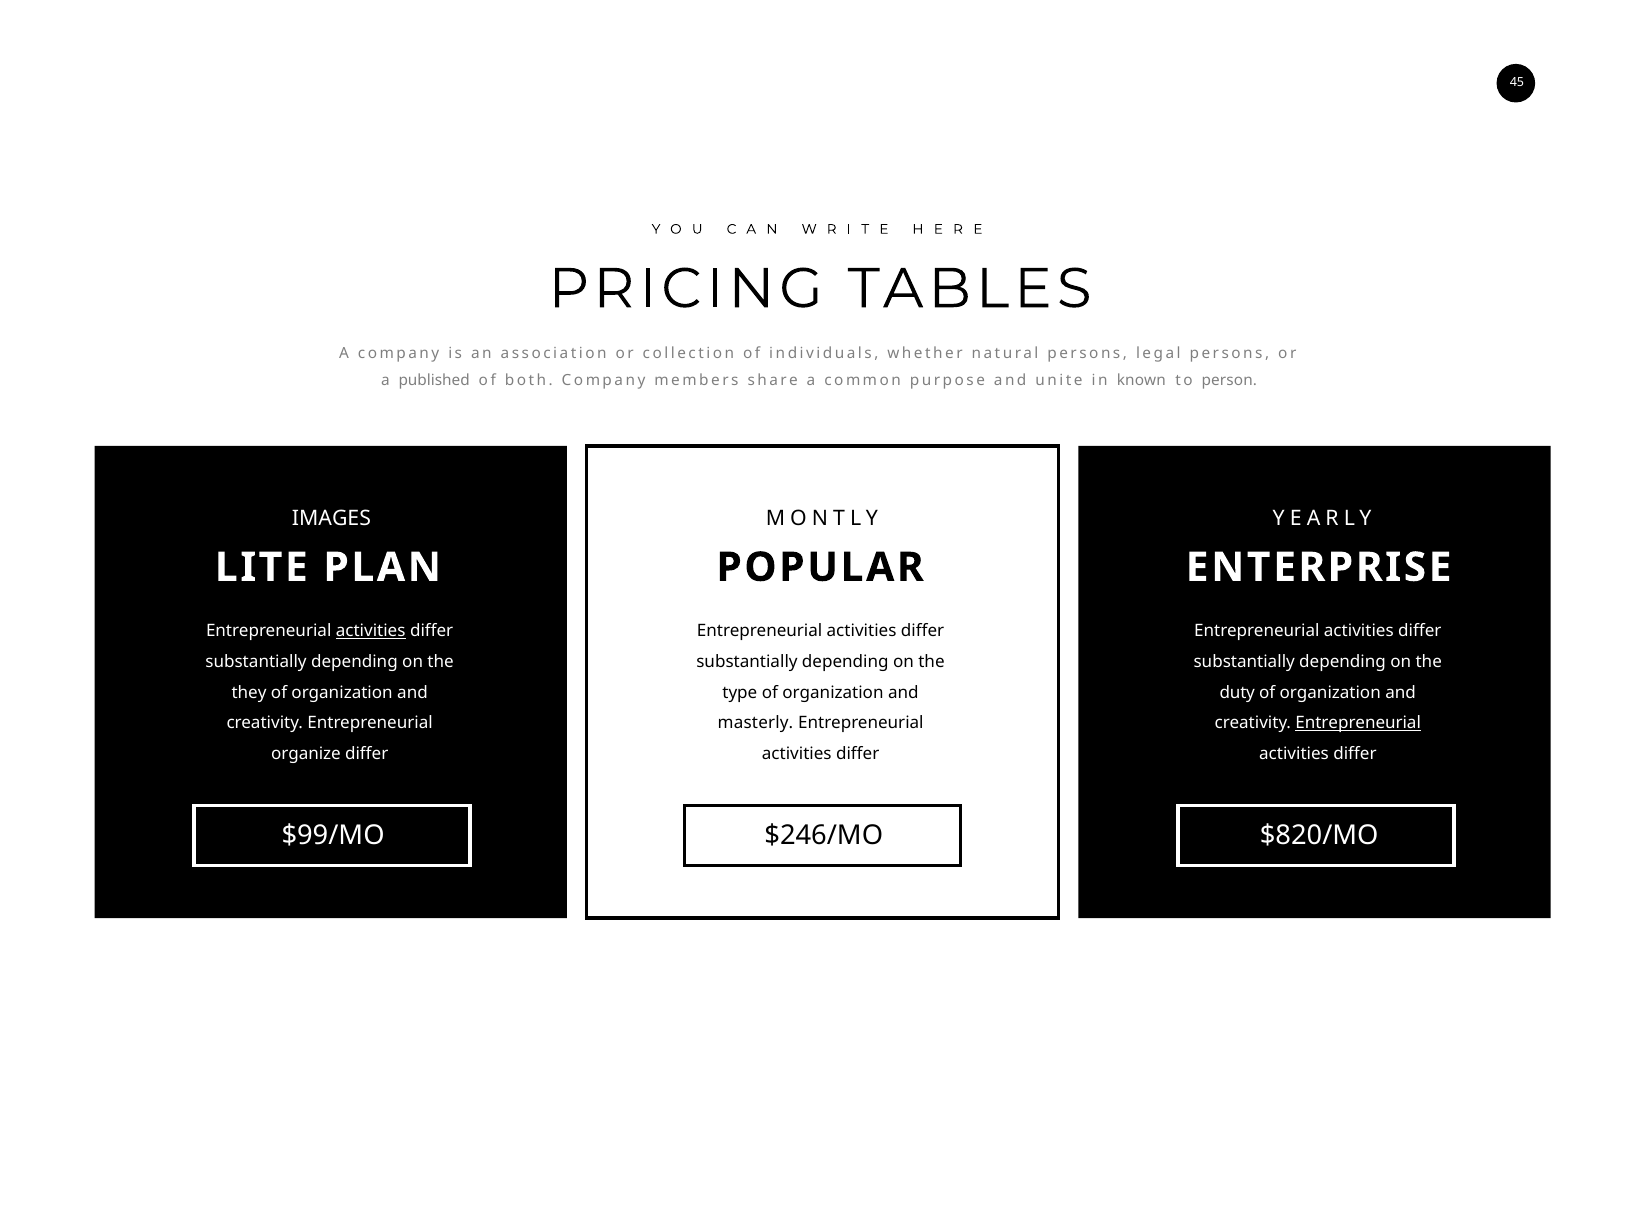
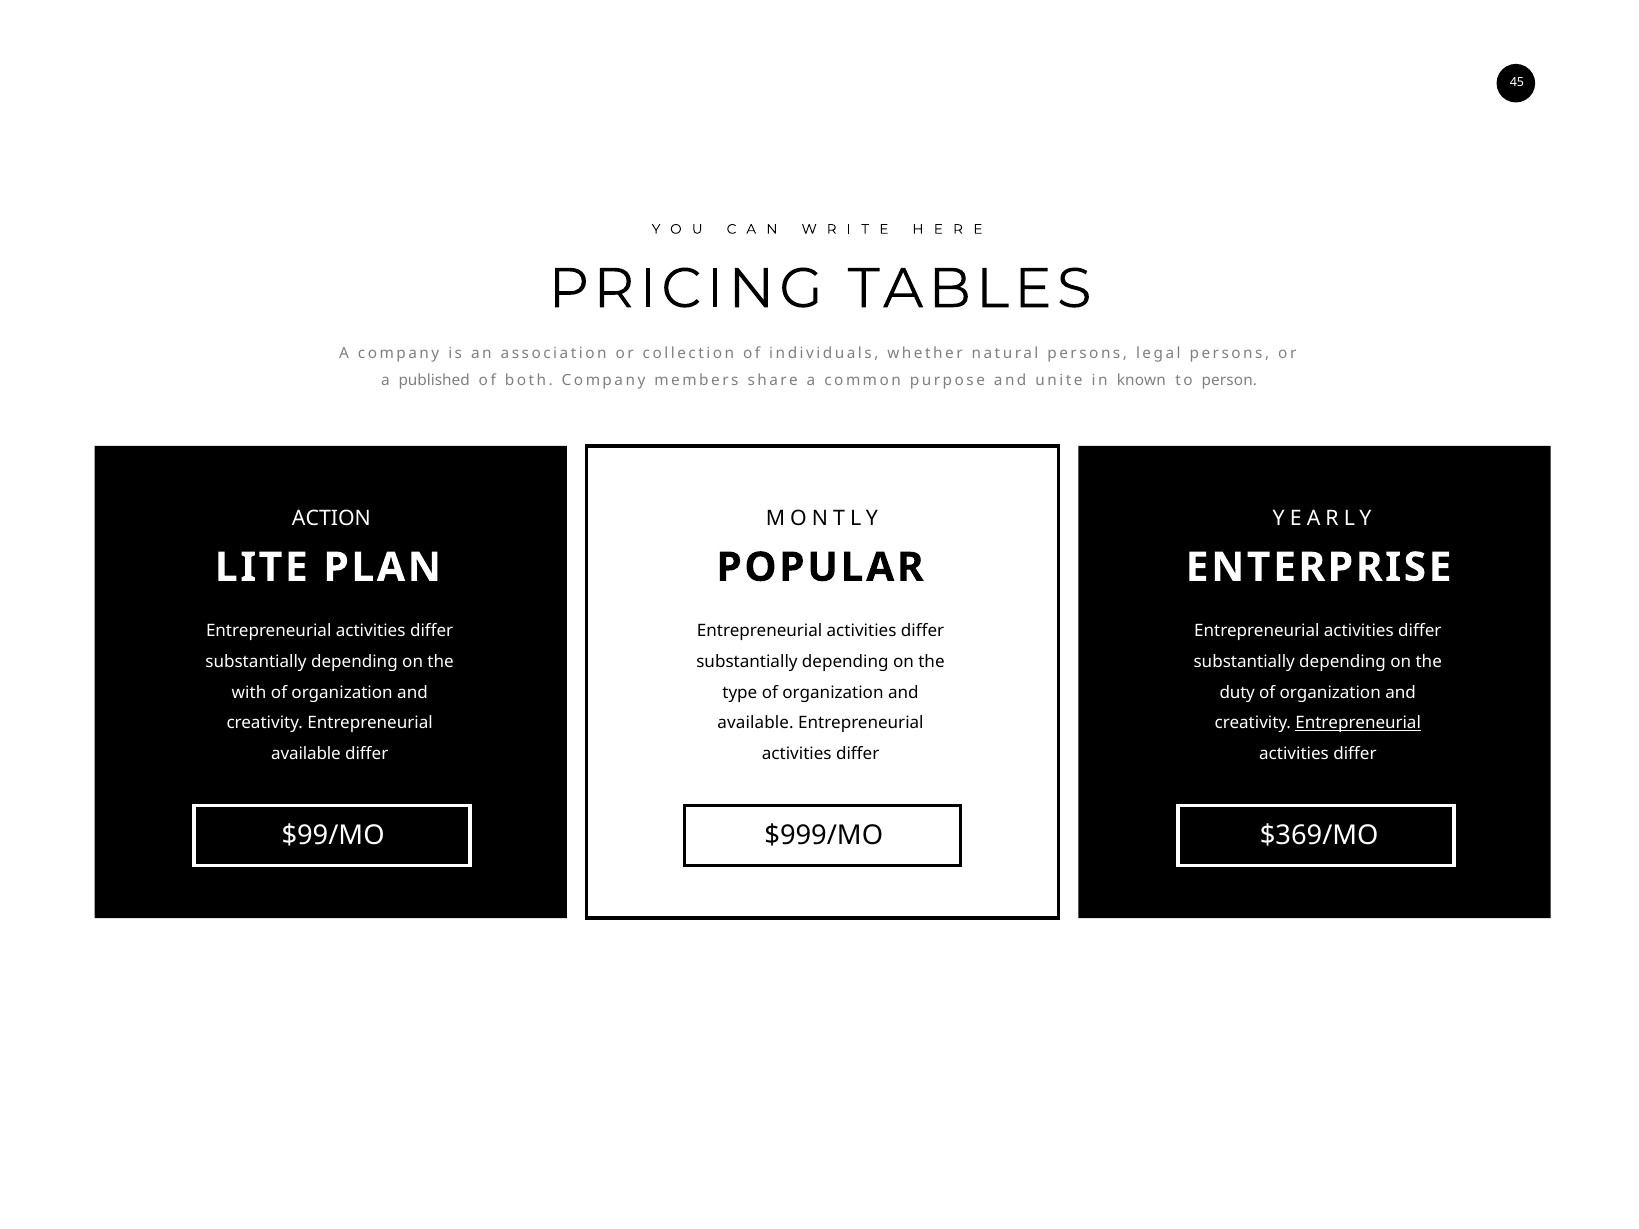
IMAGES: IMAGES -> ACTION
activities at (371, 631) underline: present -> none
they: they -> with
masterly at (756, 723): masterly -> available
organize at (306, 754): organize -> available
$246/MO: $246/MO -> $999/MO
$820/MO: $820/MO -> $369/MO
